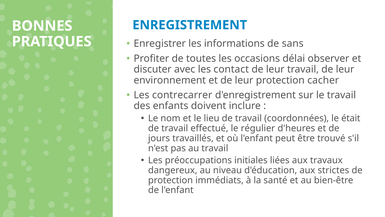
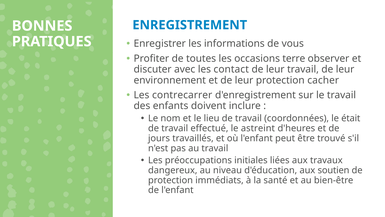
sans: sans -> vous
délai: délai -> terre
régulier: régulier -> astreint
strictes: strictes -> soutien
